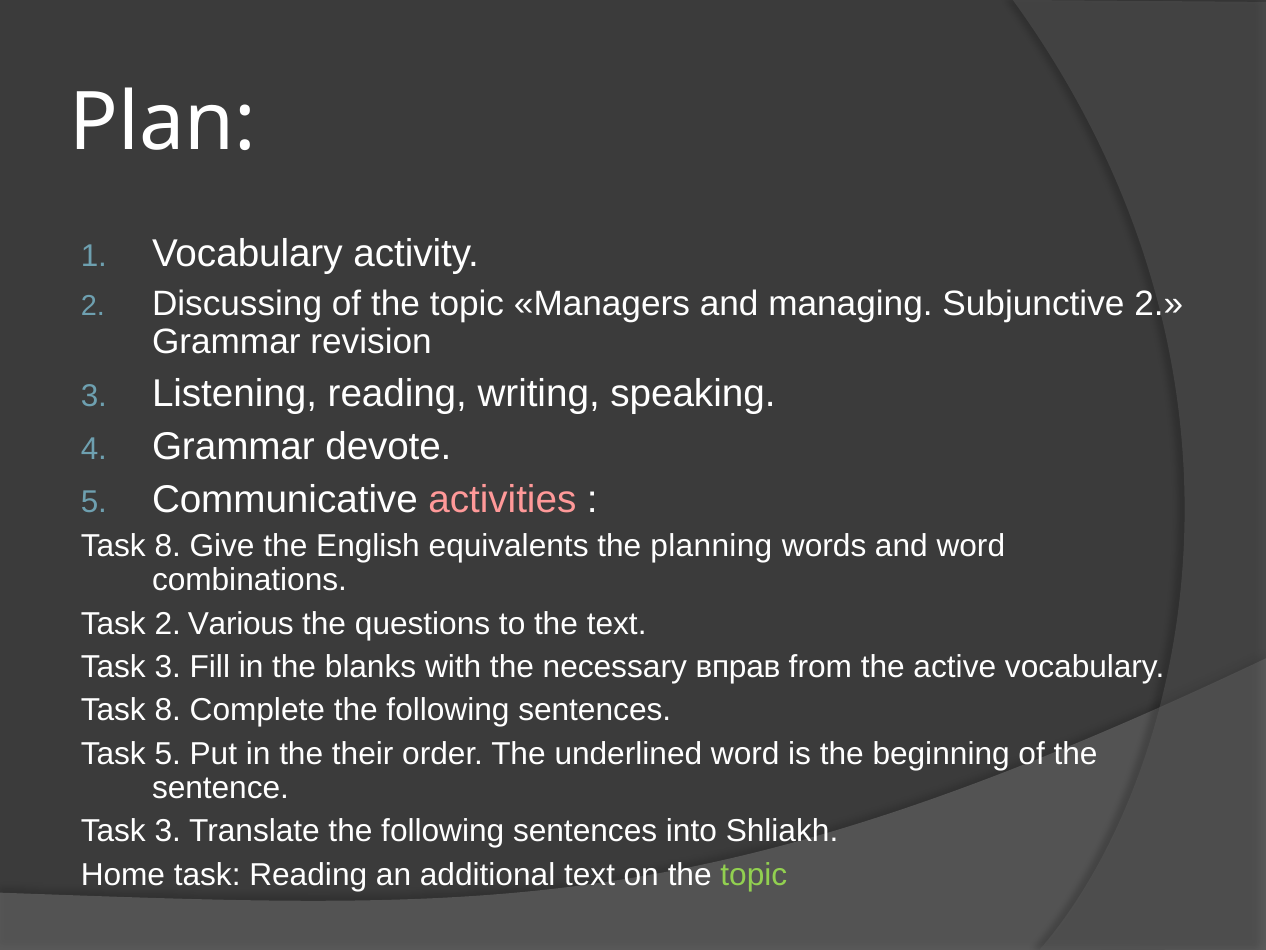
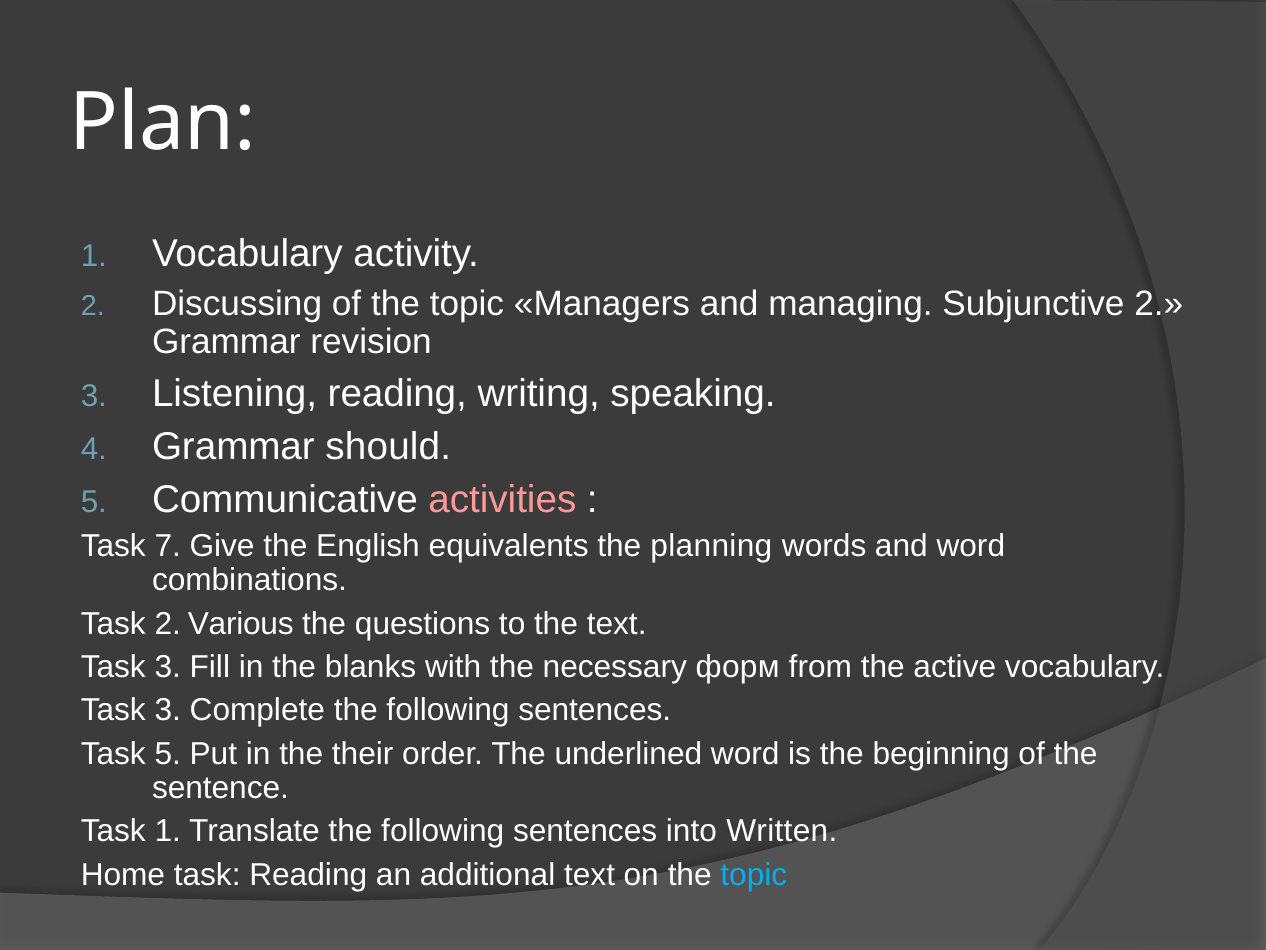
devote: devote -> should
8 at (168, 546): 8 -> 7
вправ: вправ -> форм
8 at (168, 710): 8 -> 3
3 at (168, 831): 3 -> 1
Shliakh: Shliakh -> Written
topic at (754, 874) colour: light green -> light blue
